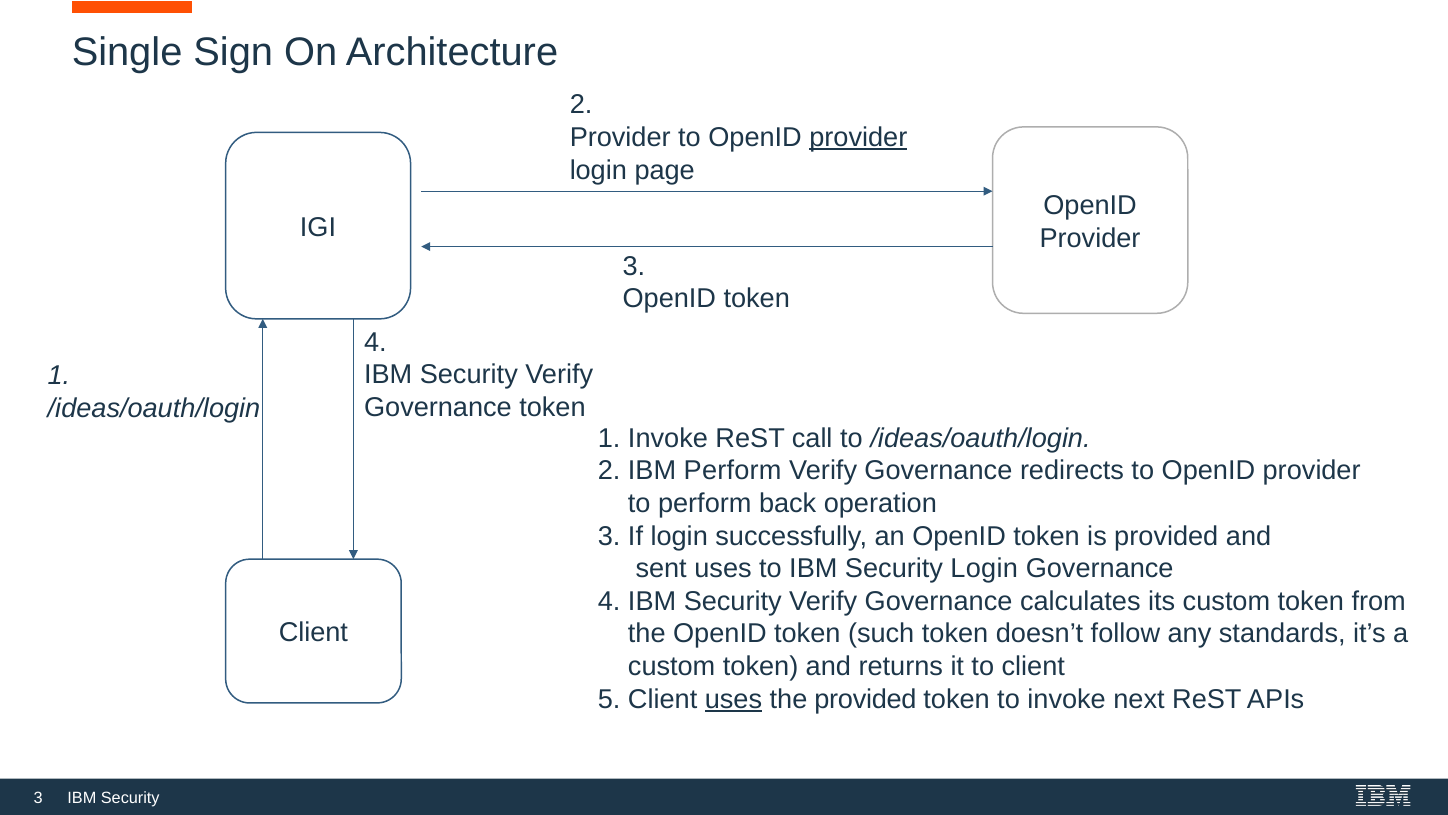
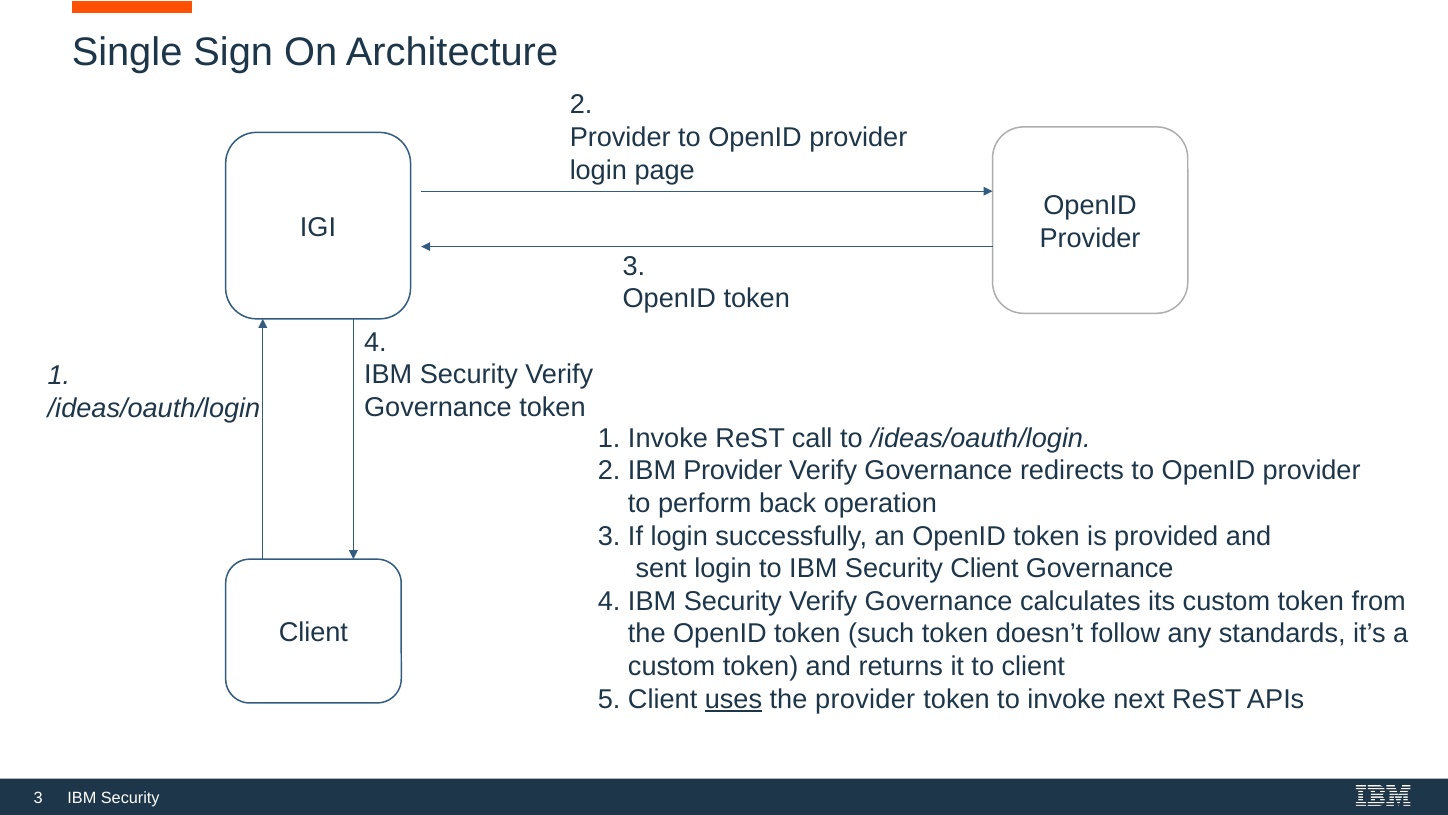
provider at (858, 138) underline: present -> none
IBM Perform: Perform -> Provider
sent uses: uses -> login
Security Login: Login -> Client
the provided: provided -> provider
